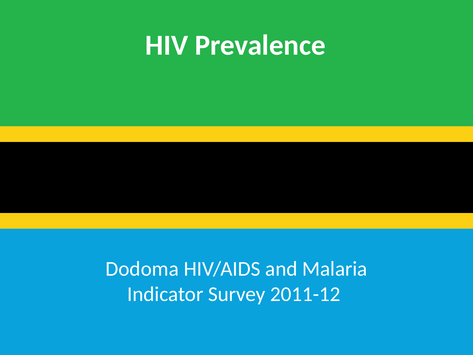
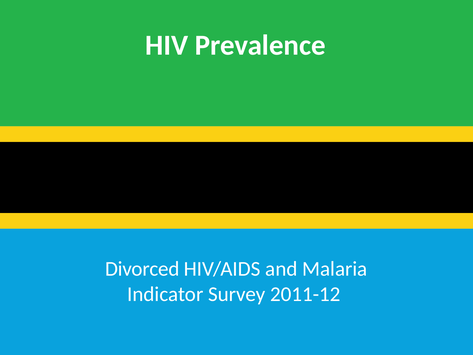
Dodoma: Dodoma -> Divorced
